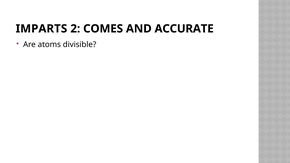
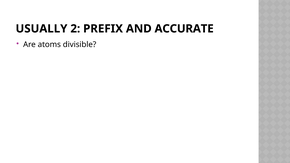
IMPARTS: IMPARTS -> USUALLY
COMES: COMES -> PREFIX
